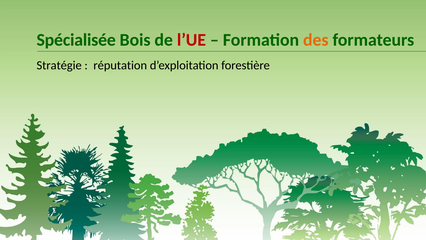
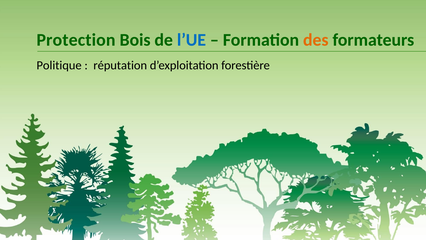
Spécialisée: Spécialisée -> Protection
l’UE colour: red -> blue
Stratégie: Stratégie -> Politique
